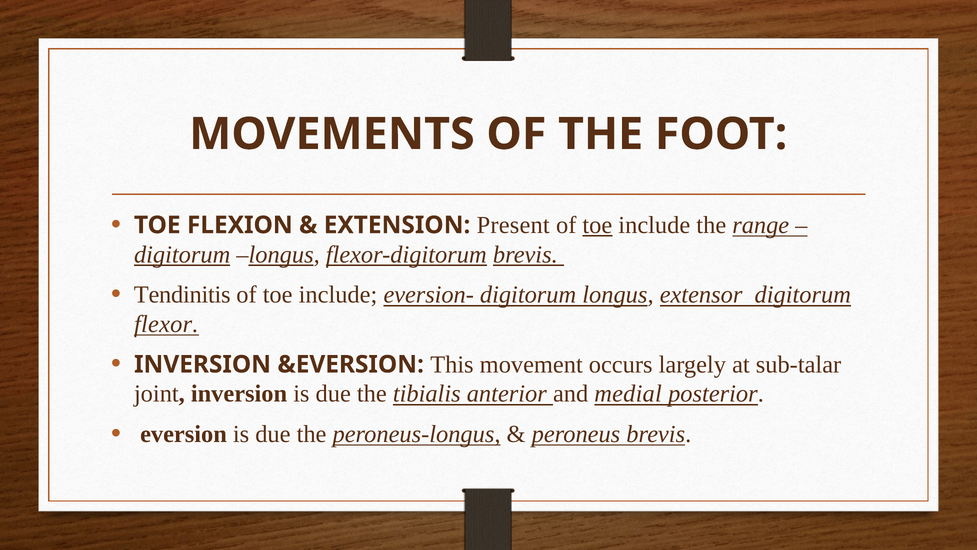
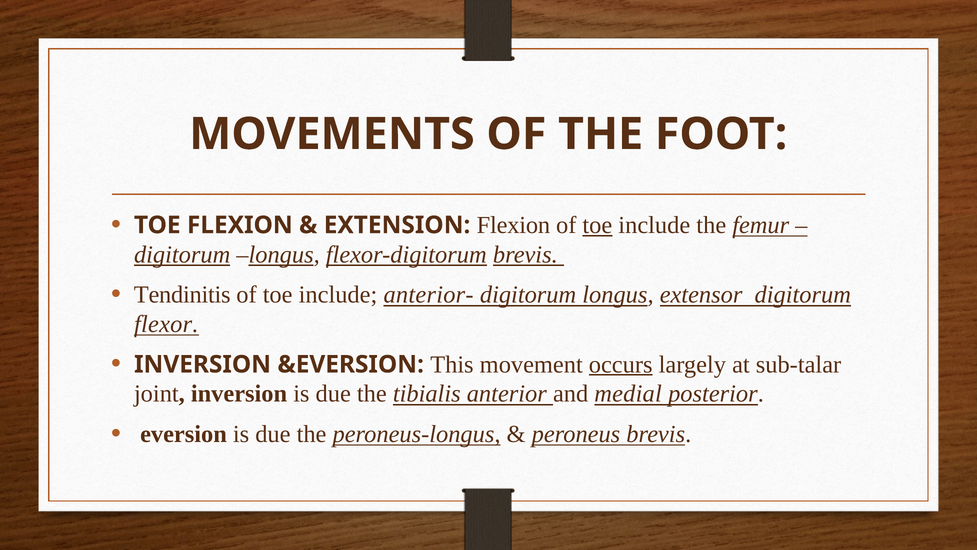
EXTENSION Present: Present -> Flexion
range: range -> femur
eversion-: eversion- -> anterior-
occurs underline: none -> present
